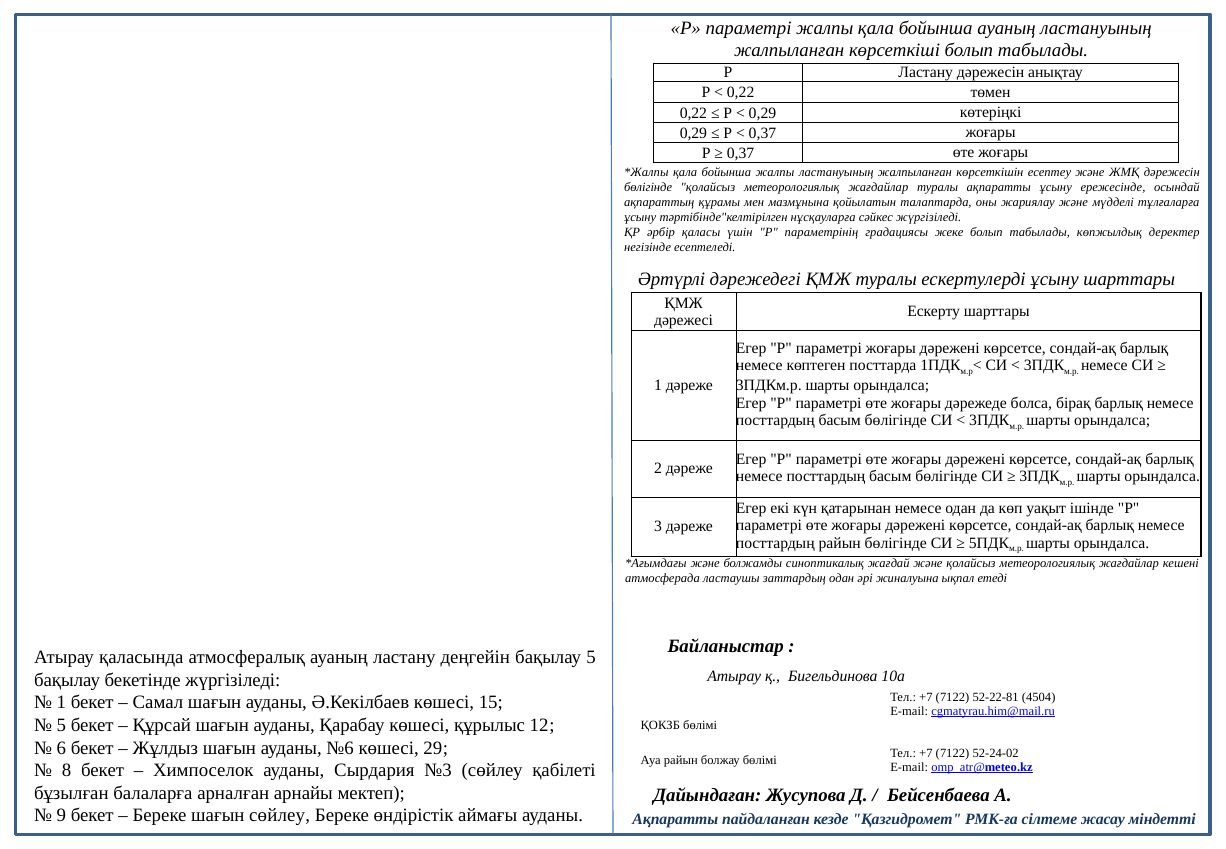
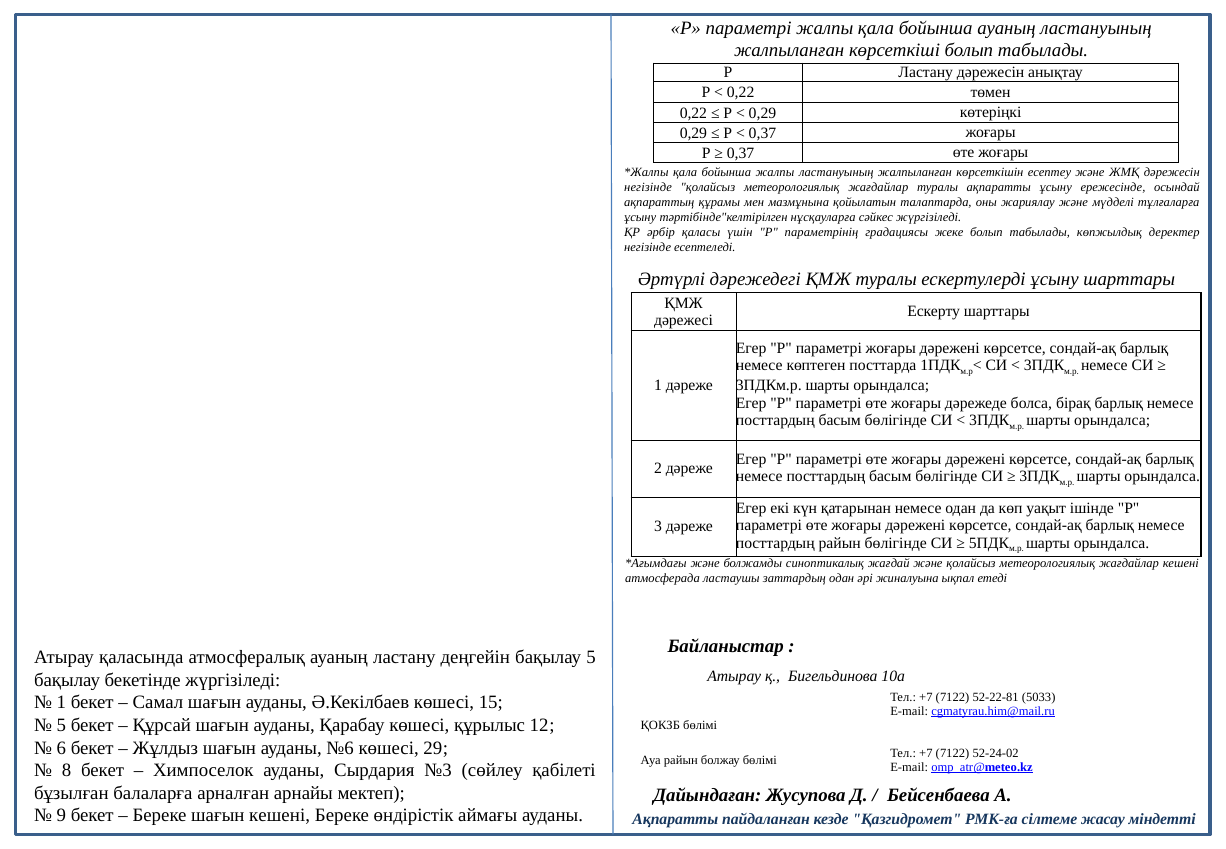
бөлігінде at (648, 187): бөлігінде -> негізінде
4504: 4504 -> 5033
шағын сөйлеу: сөйлеу -> кешені
